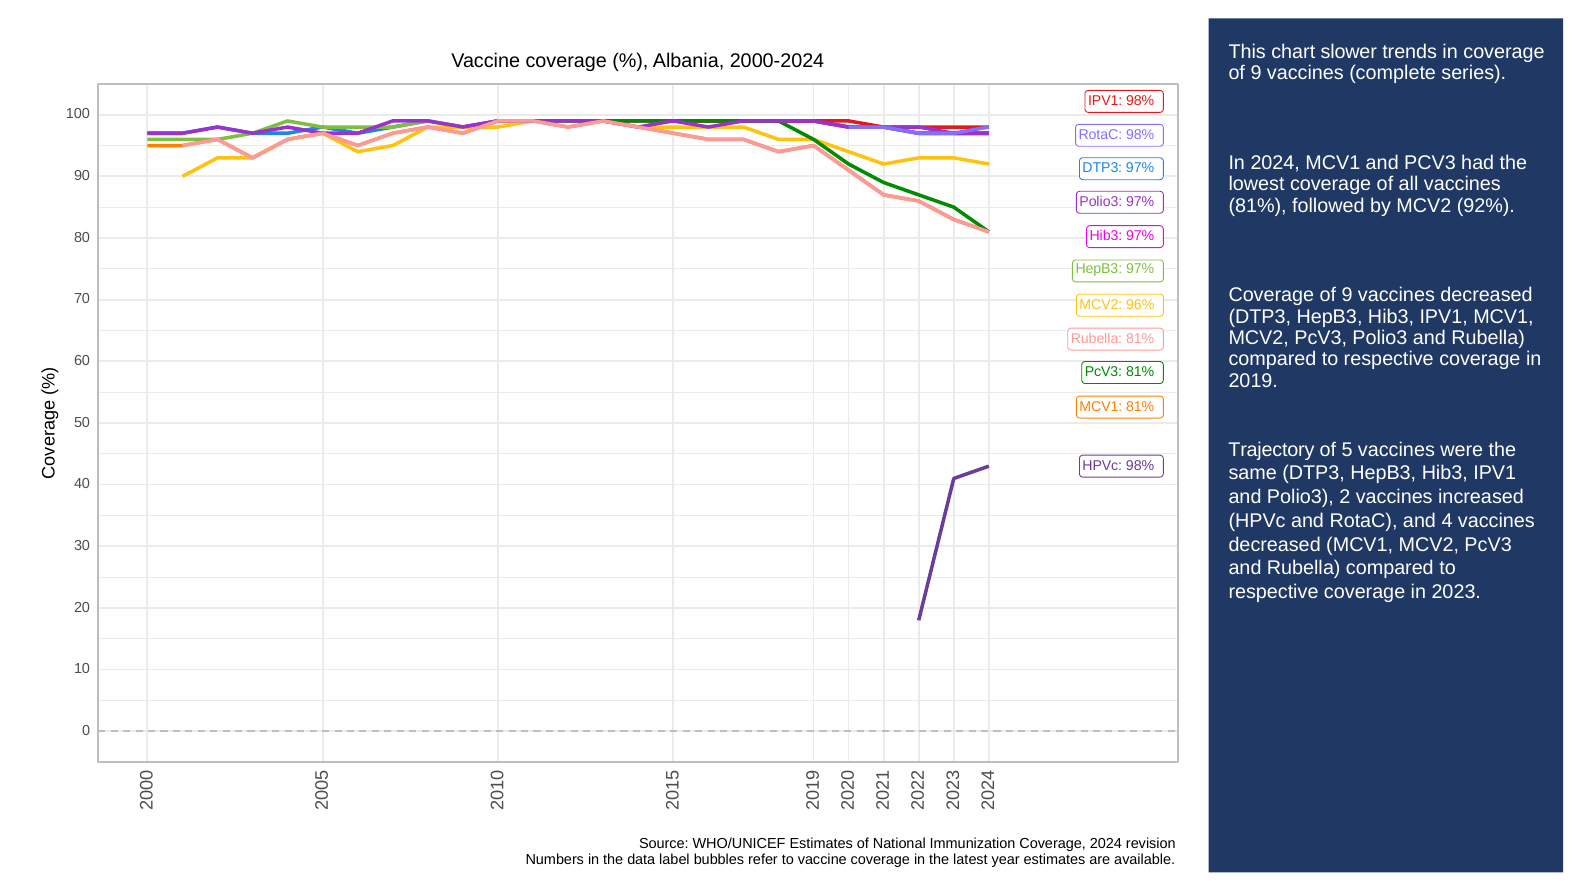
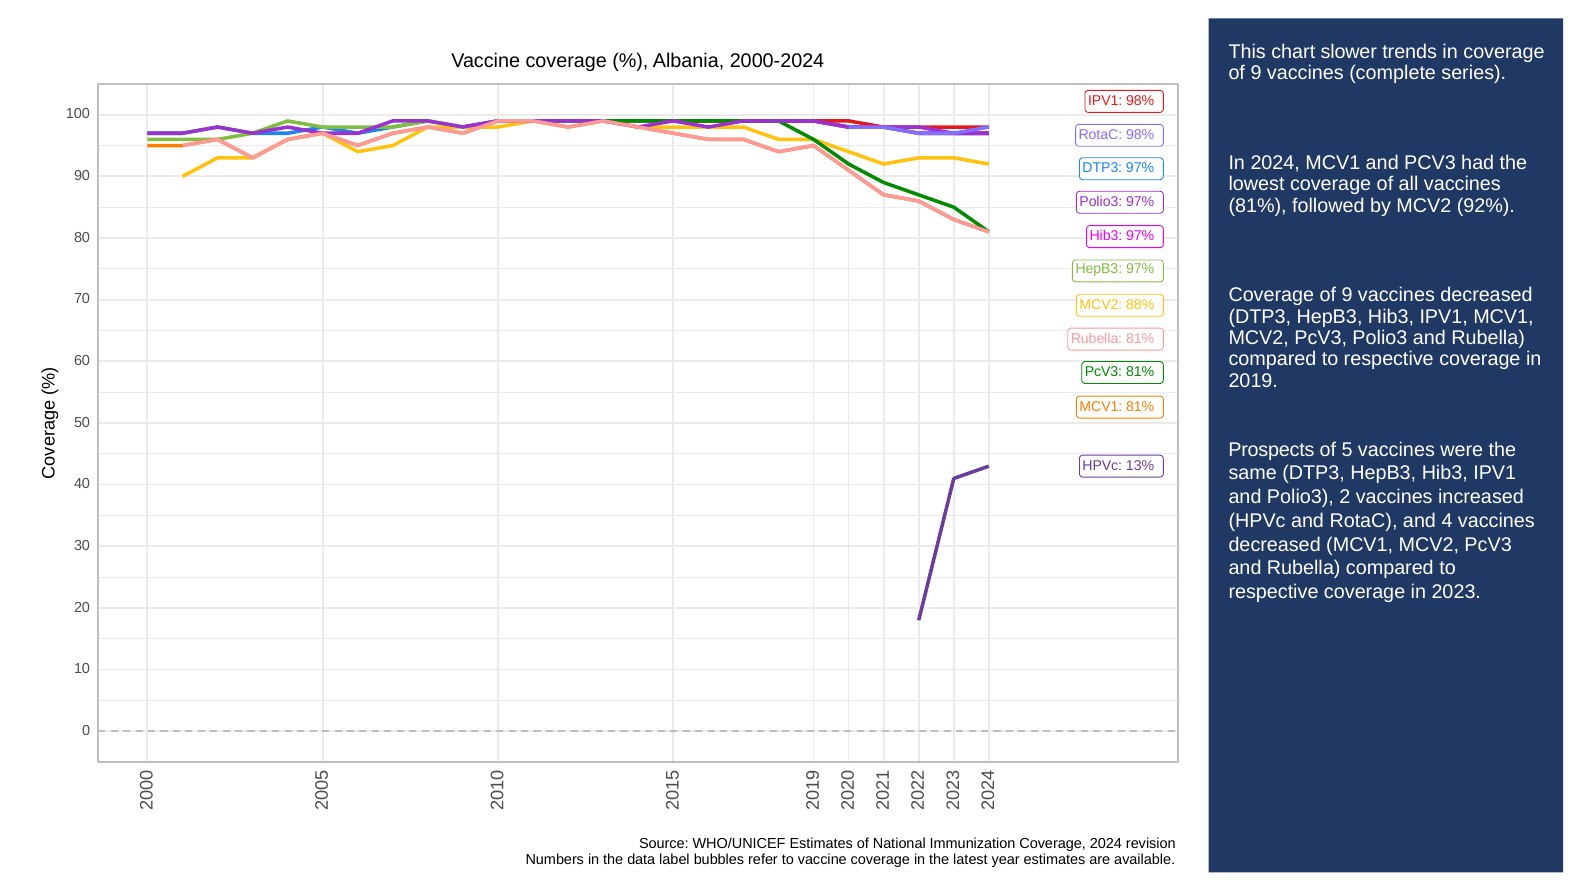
96%: 96% -> 88%
Trajectory: Trajectory -> Prospects
HPVc 98%: 98% -> 13%
